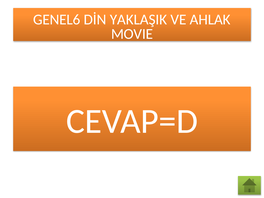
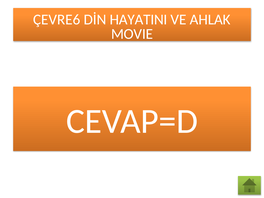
GENEL6: GENEL6 -> ÇEVRE6
YAKLAŞIK: YAKLAŞIK -> HAYATINI
